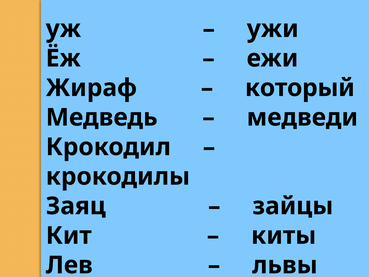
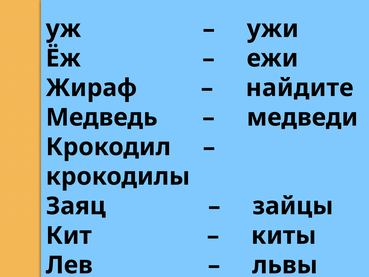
который: который -> найдите
